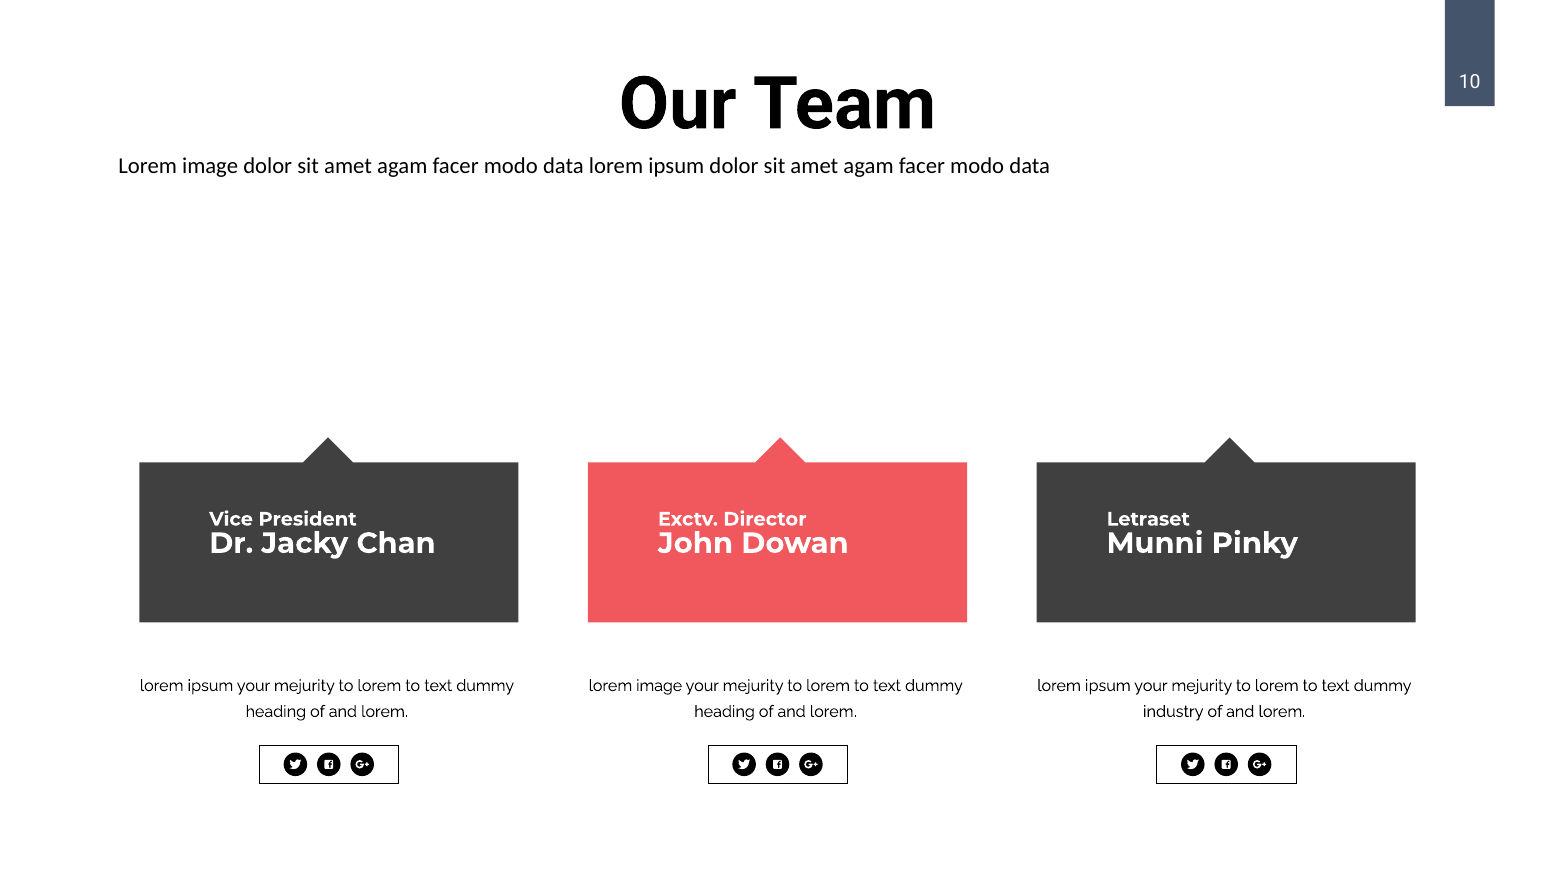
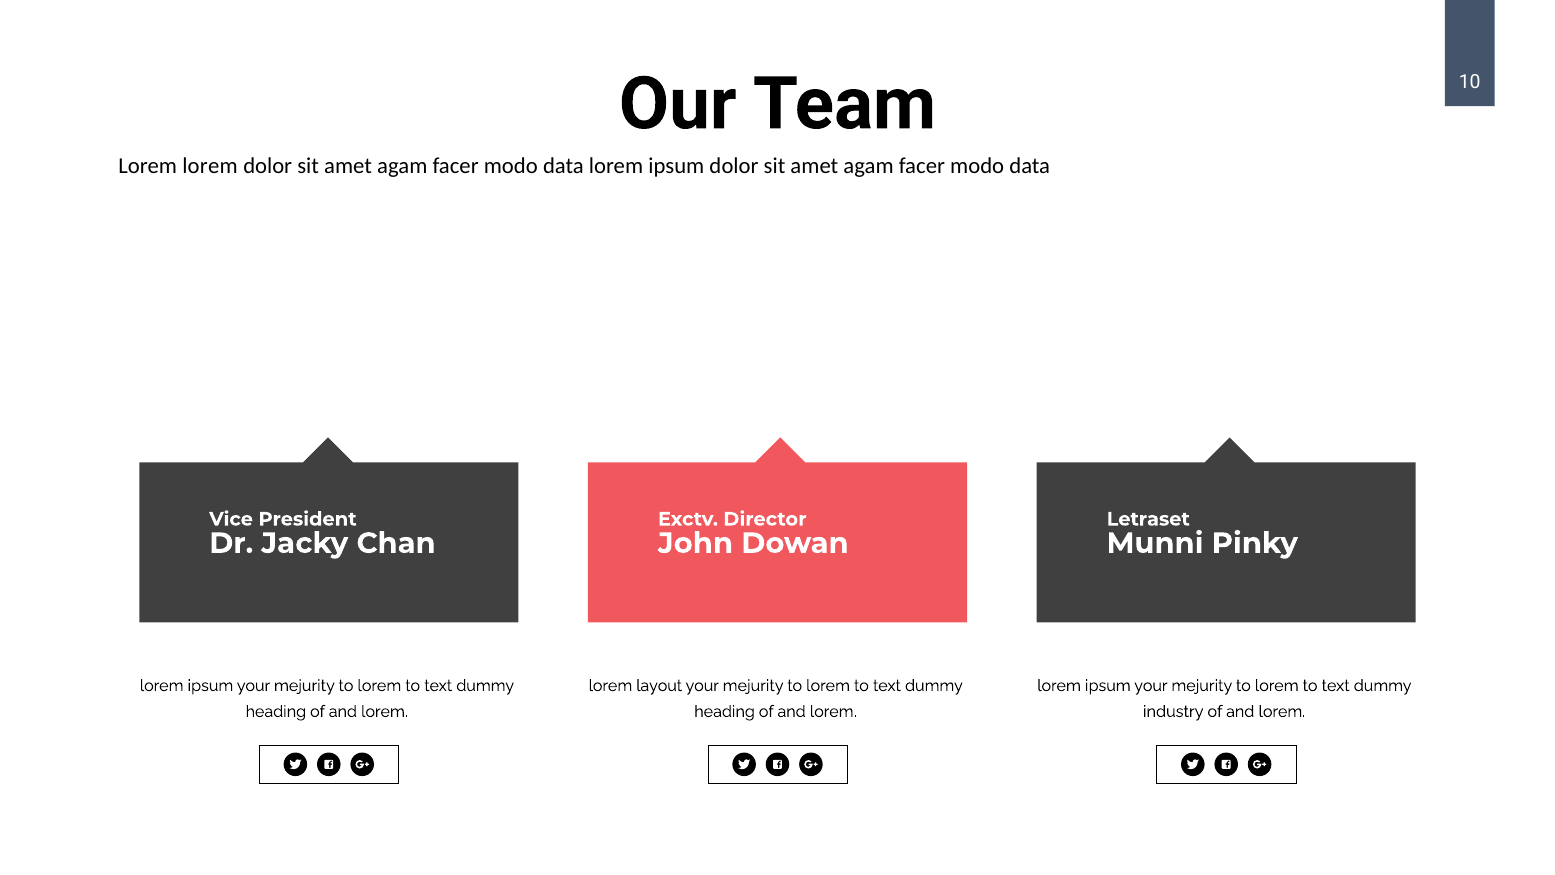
image at (210, 166): image -> lorem
image at (659, 685): image -> layout
